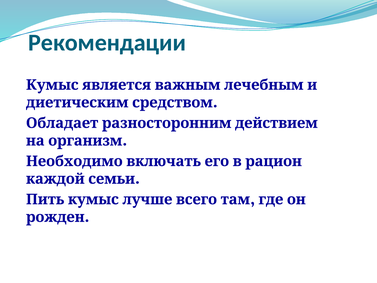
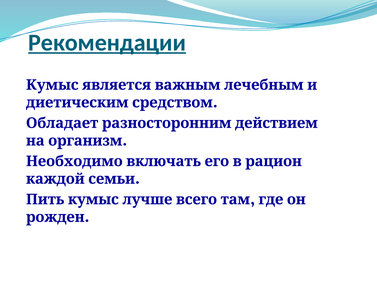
Рекомендации underline: none -> present
